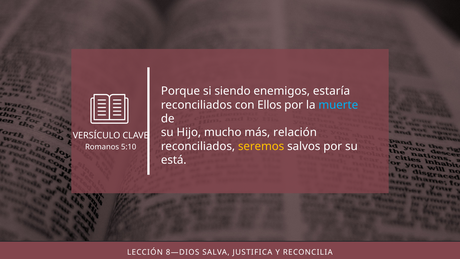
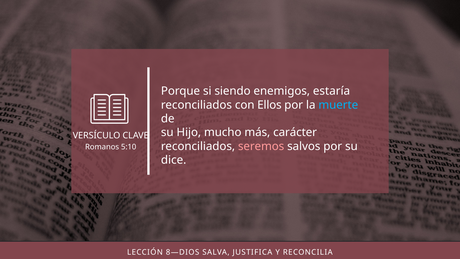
relación: relación -> carácter
seremos colour: yellow -> pink
está: está -> dice
